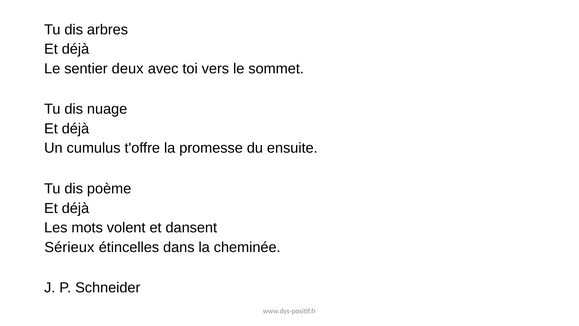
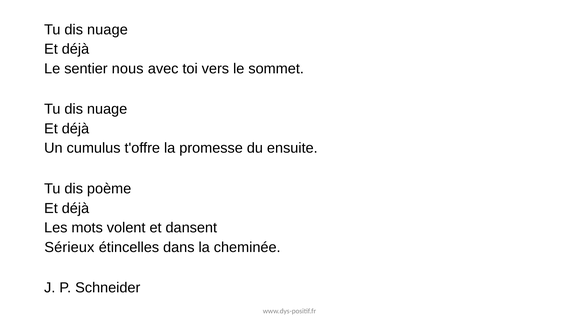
arbres at (108, 30): arbres -> nuage
deux: deux -> nous
